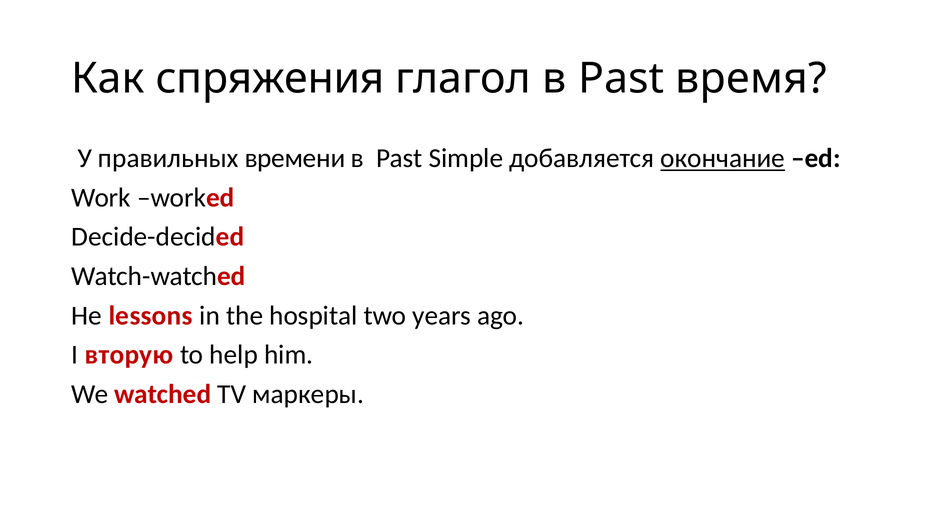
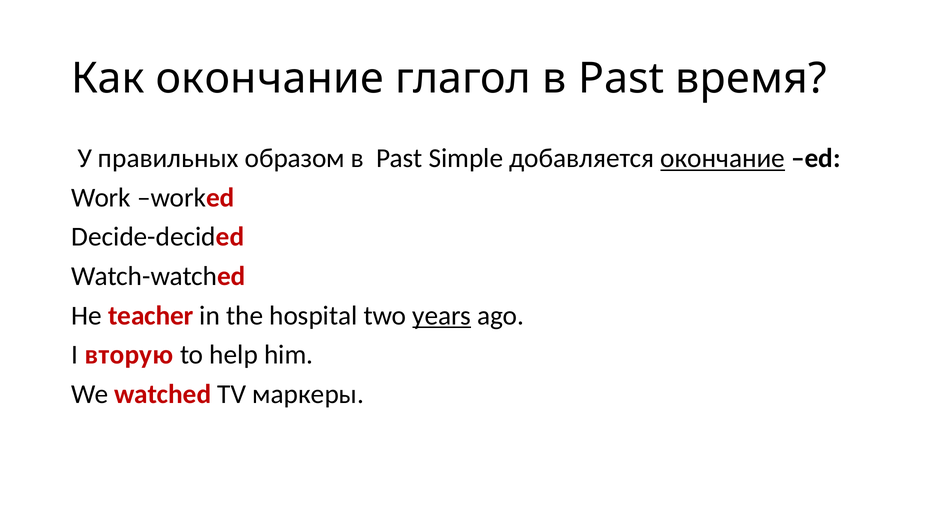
Как спряжения: спряжения -> окончание
времени: времени -> образом
lessons: lessons -> teacher
years underline: none -> present
